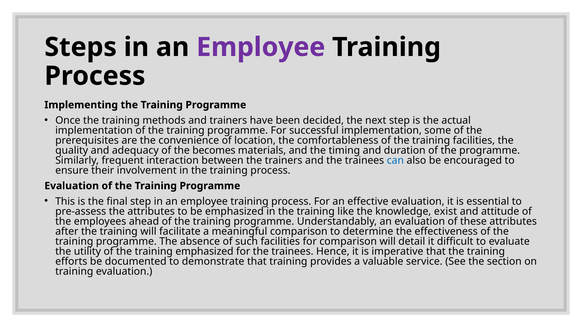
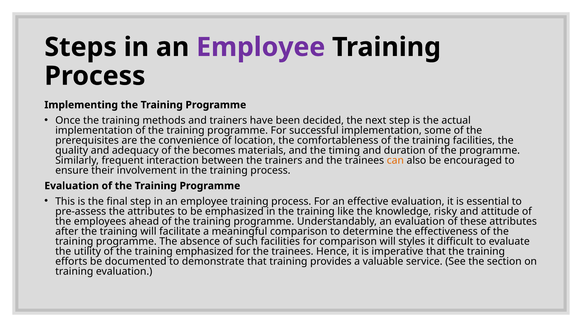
can colour: blue -> orange
exist: exist -> risky
detail: detail -> styles
